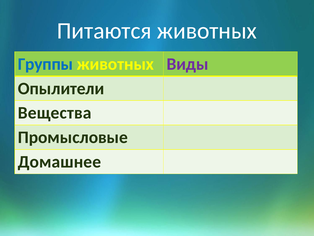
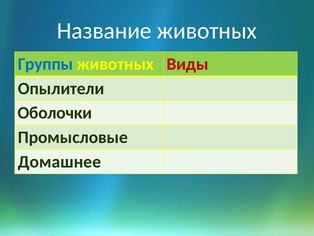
Питаются: Питаются -> Название
Виды colour: purple -> red
Вещества: Вещества -> Оболочки
